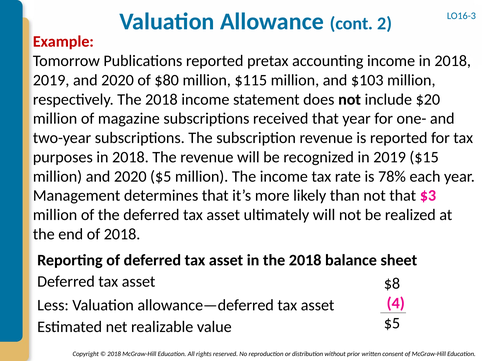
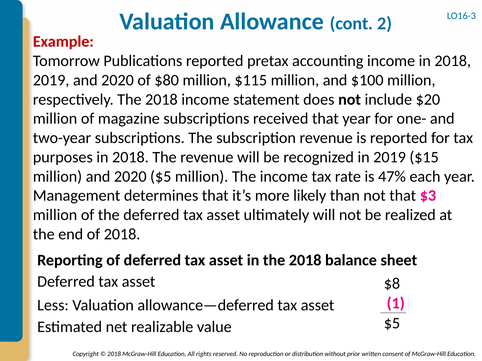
$103: $103 -> $100
78%: 78% -> 47%
4: 4 -> 1
